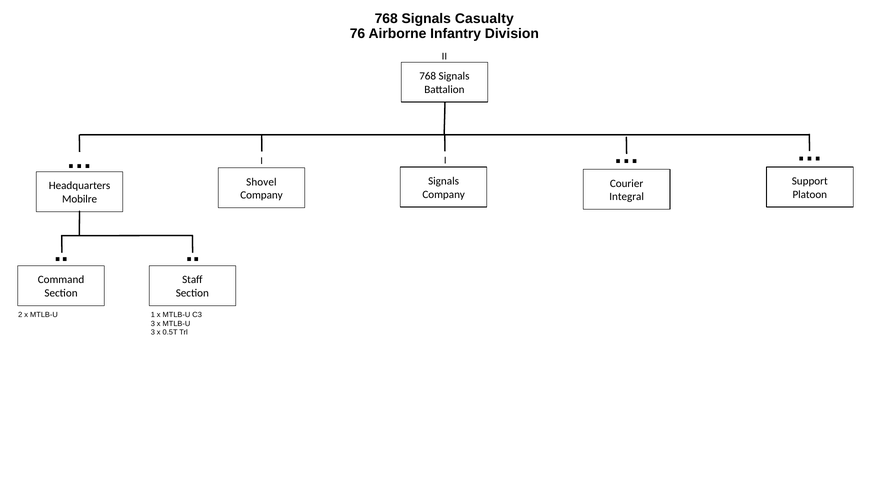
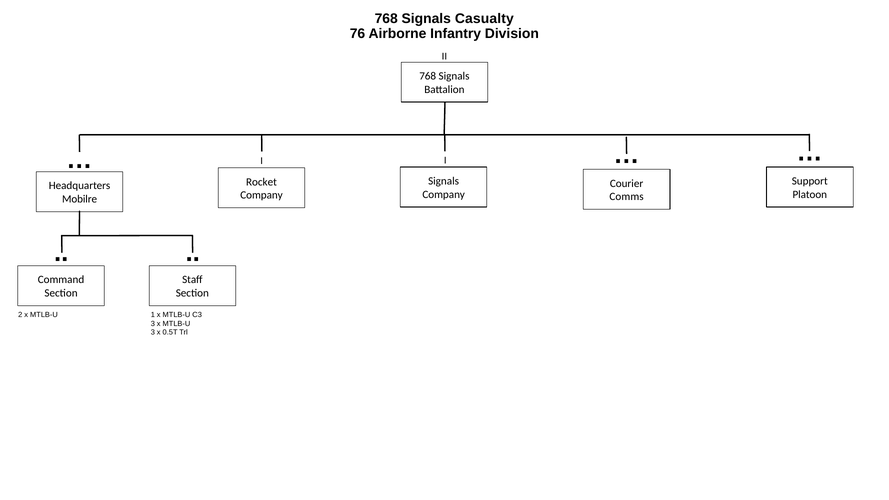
Shovel: Shovel -> Rocket
Integral: Integral -> Comms
